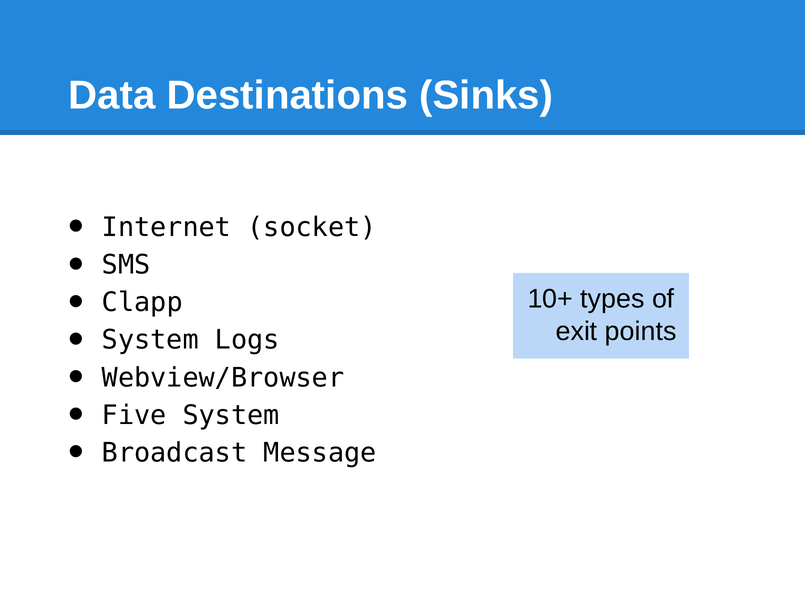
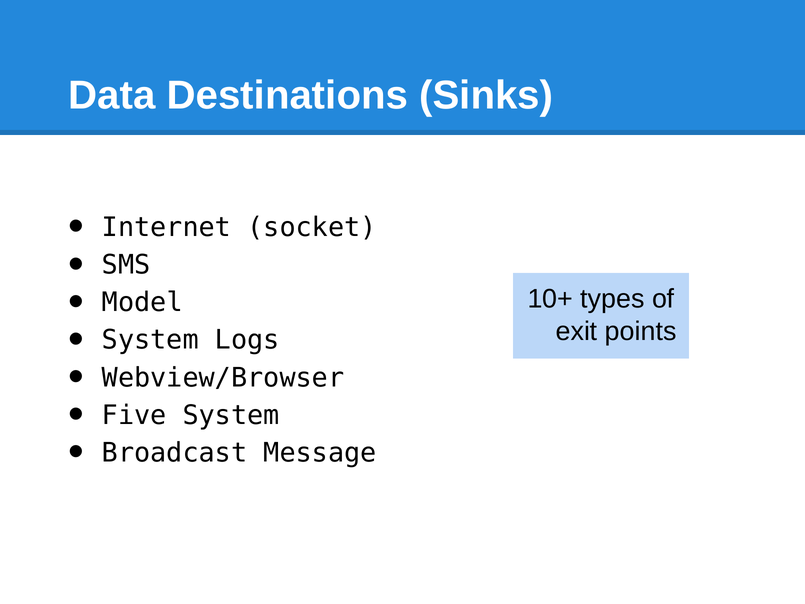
Clapp: Clapp -> Model
